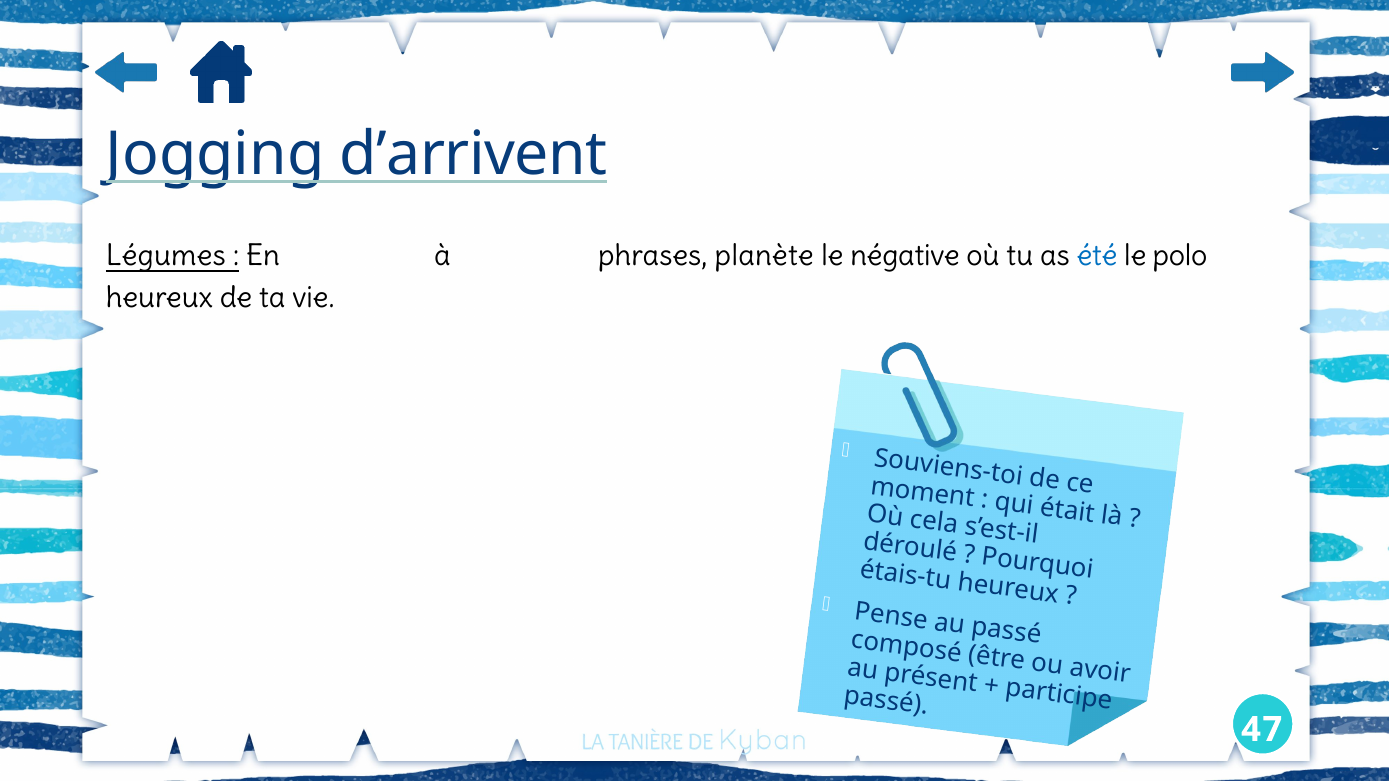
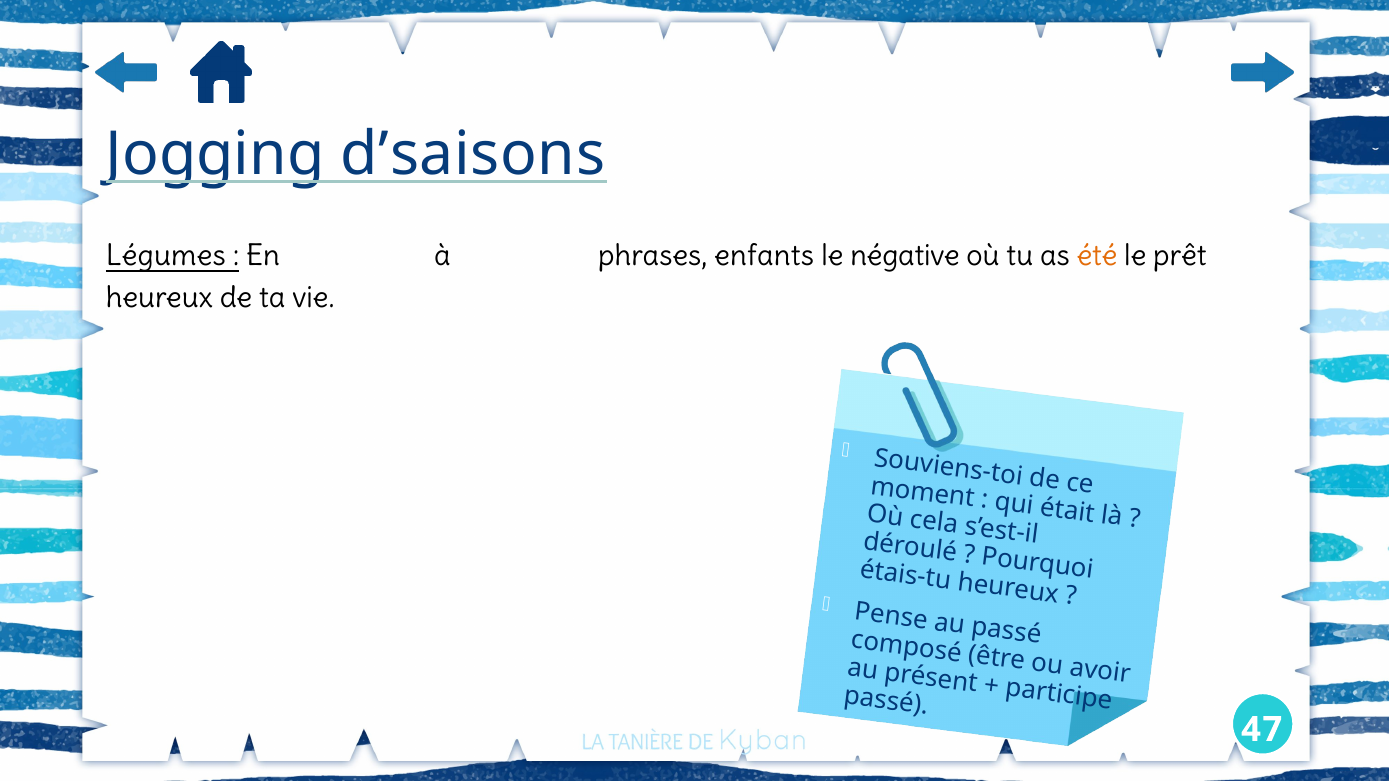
d’arrivent: d’arrivent -> d’saisons
planète: planète -> enfants
été colour: blue -> orange
polo: polo -> prêt
